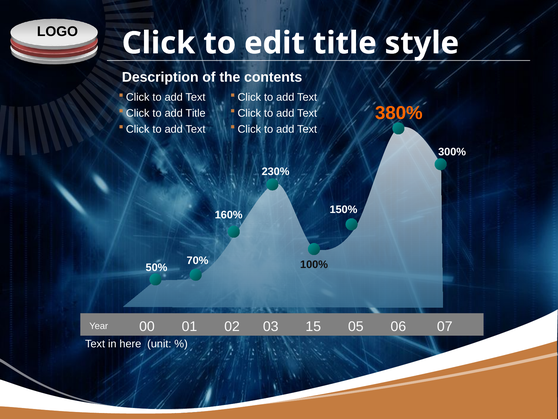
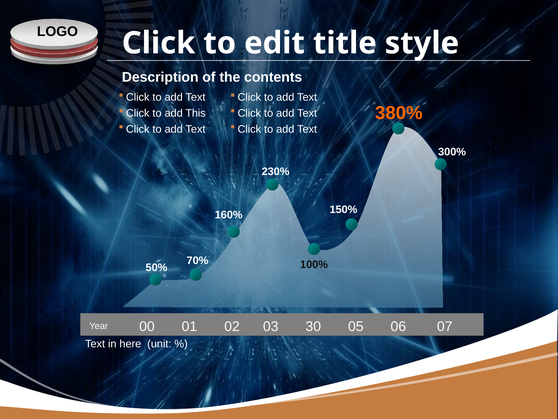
add Title: Title -> This
15: 15 -> 30
